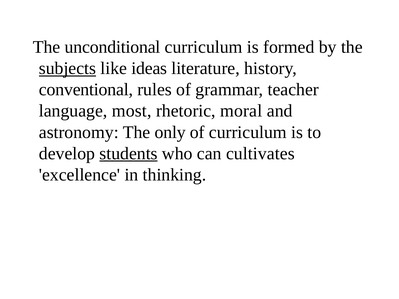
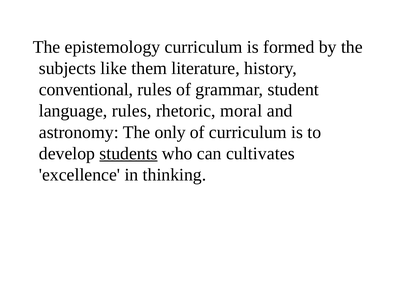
unconditional: unconditional -> epistemology
subjects underline: present -> none
ideas: ideas -> them
teacher: teacher -> student
language most: most -> rules
